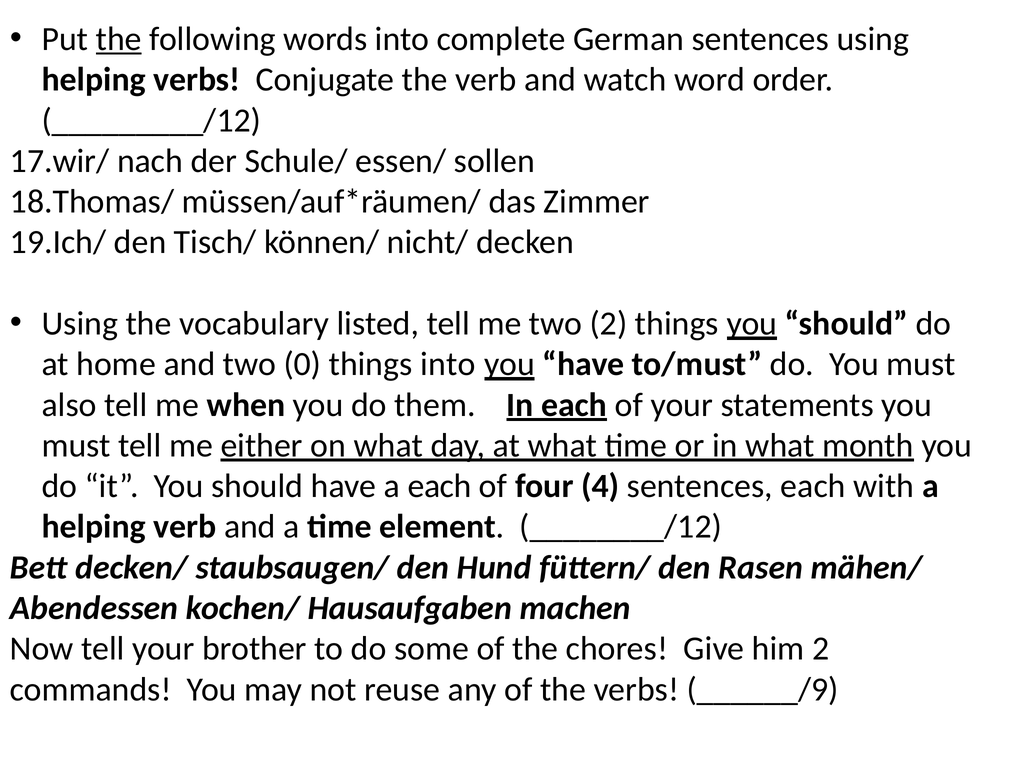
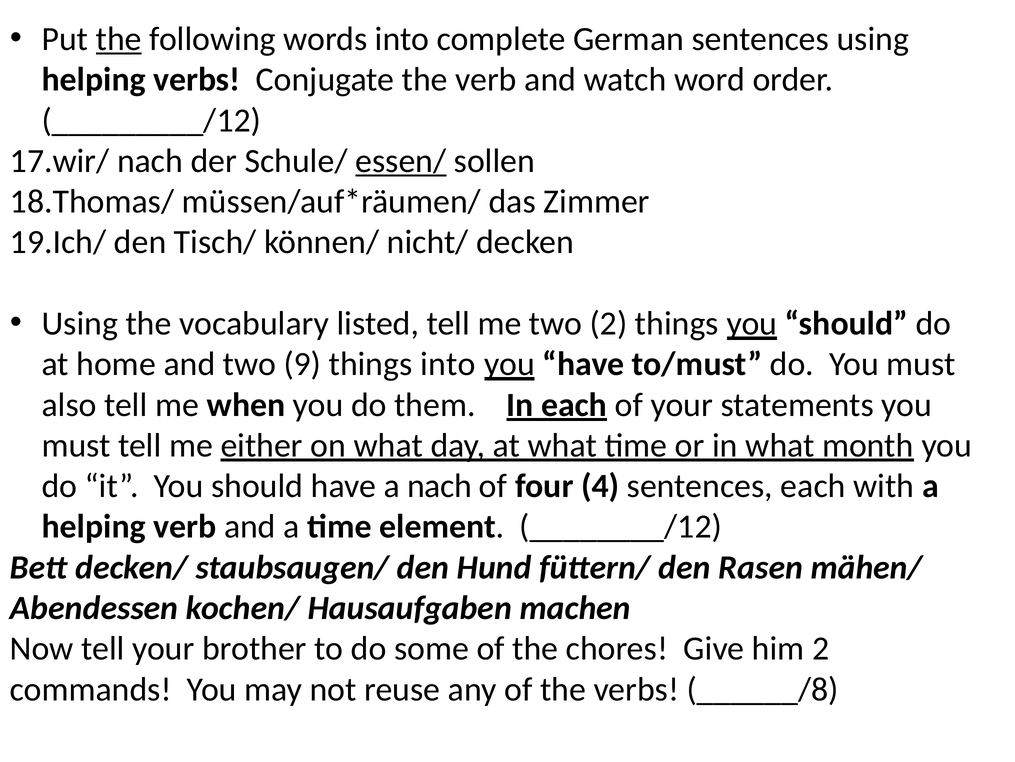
essen/ underline: none -> present
0: 0 -> 9
a each: each -> nach
______/9: ______/9 -> ______/8
